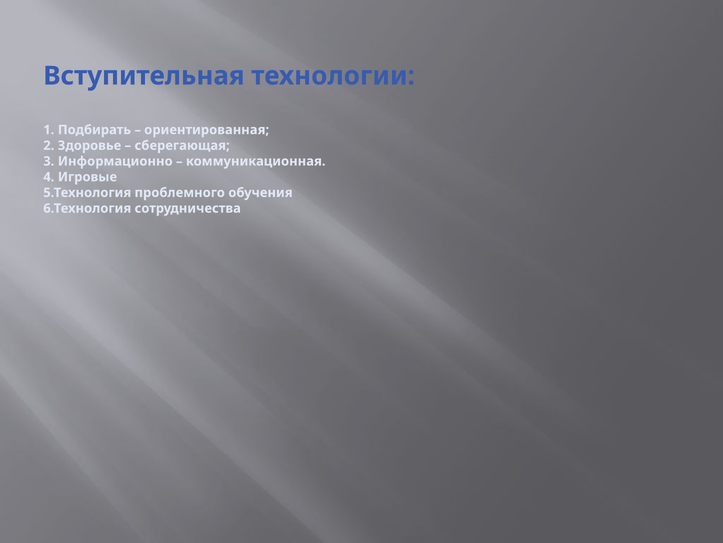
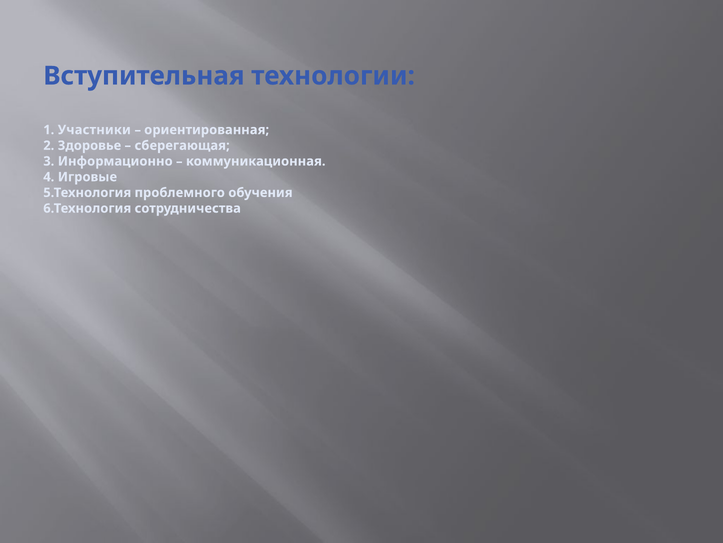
Подбирать: Подбирать -> Участники
